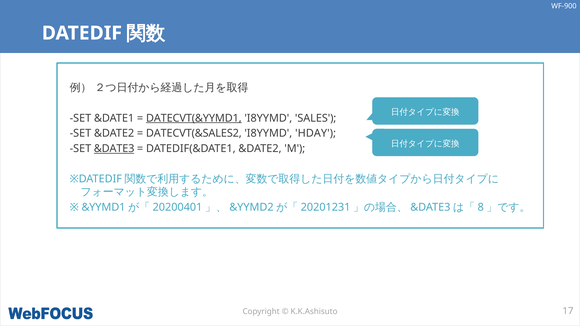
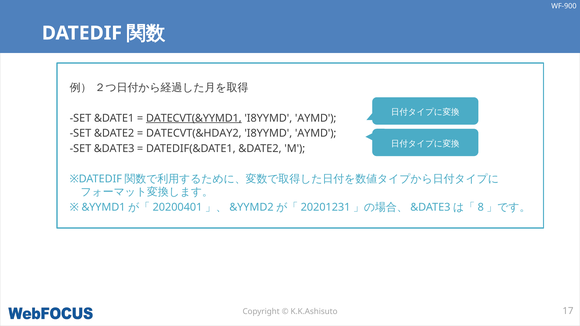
SALES at (316, 118): SALES -> AYMD
DATECVT(&SALES2: DATECVT(&SALES2 -> DATECVT(&HDAY2
HDAY at (316, 133): HDAY -> AYMD
&DATE3 underline: present -> none
